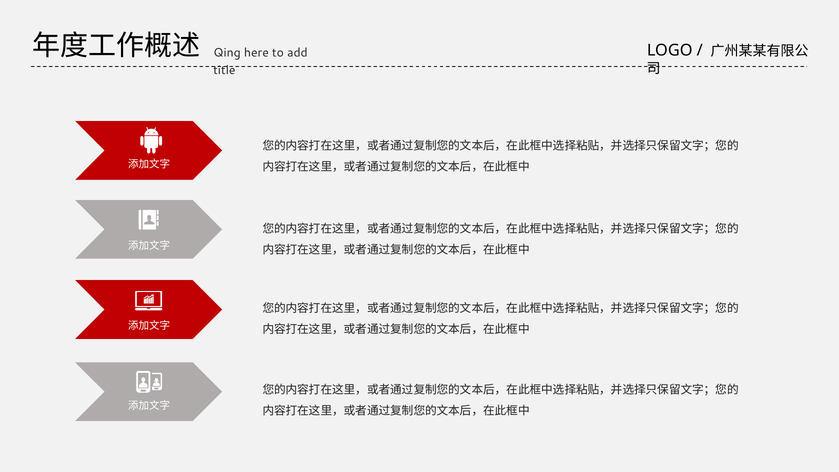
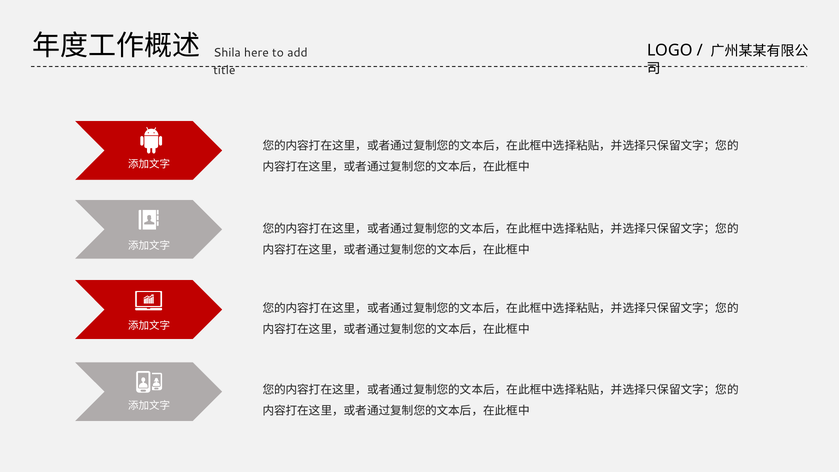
Qing: Qing -> Shila
